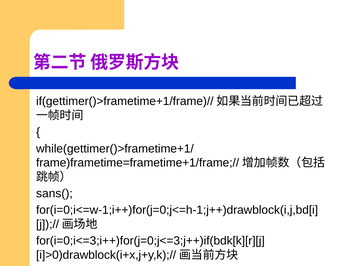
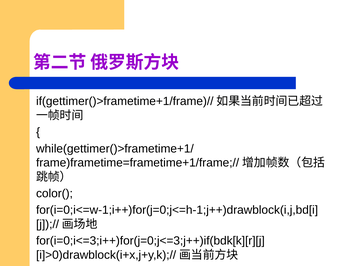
sans(: sans( -> color(
